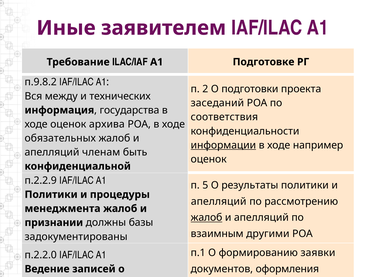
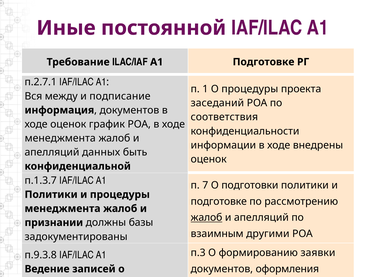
заявителем: заявителем -> постоянной
п.9.8.2: п.9.8.2 -> п.2.7.1
2: 2 -> 1
О подготовки: подготовки -> процедуры
технических: технических -> подписание
государства at (129, 110): государства -> документов
архива: архива -> график
обязательных at (60, 138): обязательных -> менеджмента
информации underline: present -> none
например: например -> внедрены
членам: членам -> данных
п.2.2.9: п.2.2.9 -> п.1.3.7
5: 5 -> 7
О результаты: результаты -> подготовки
апелляций at (219, 202): апелляций -> подготовке
п.1: п.1 -> п.3
п.2.2.0: п.2.2.0 -> п.9.3.8
